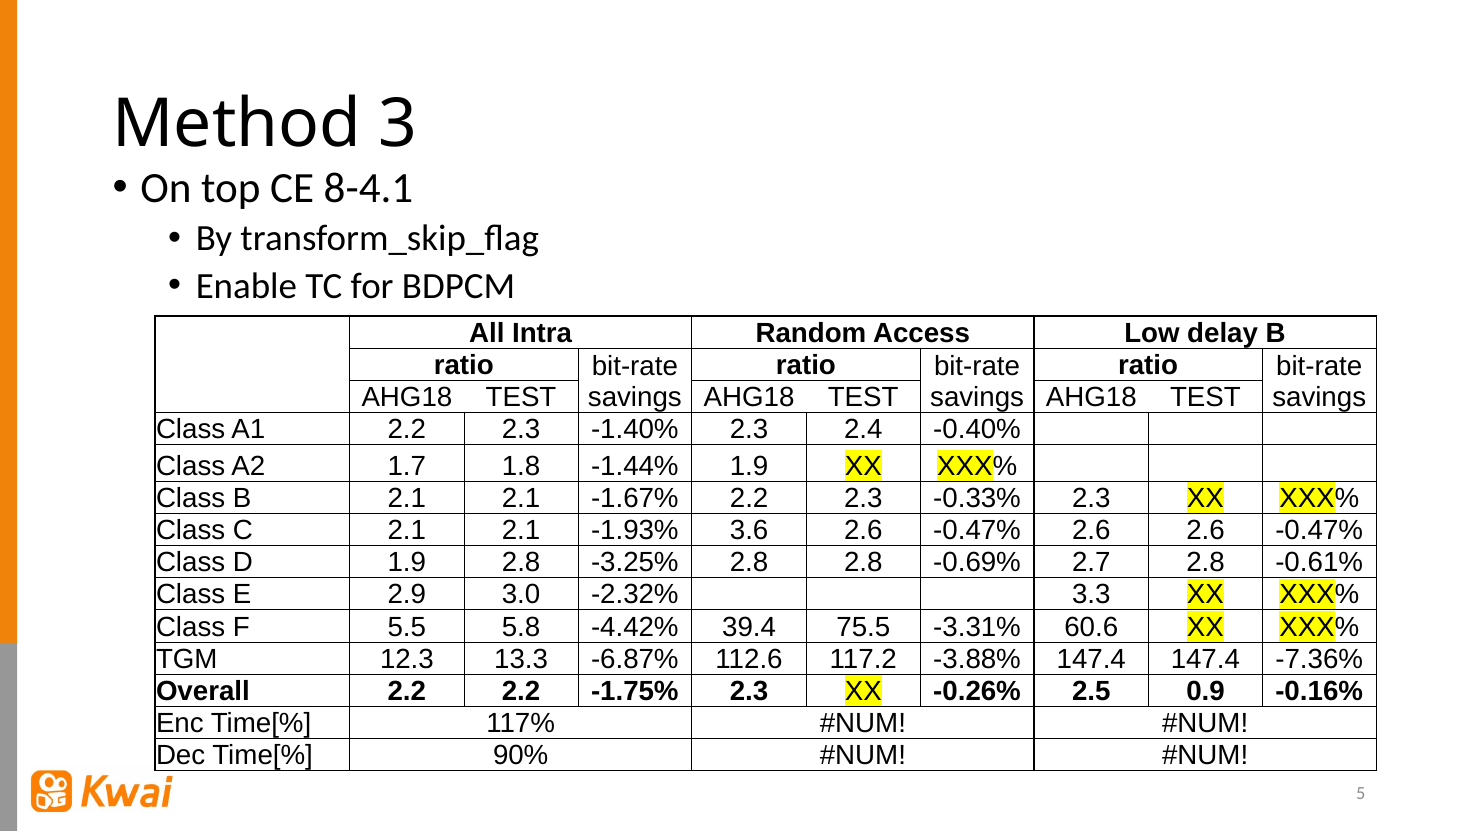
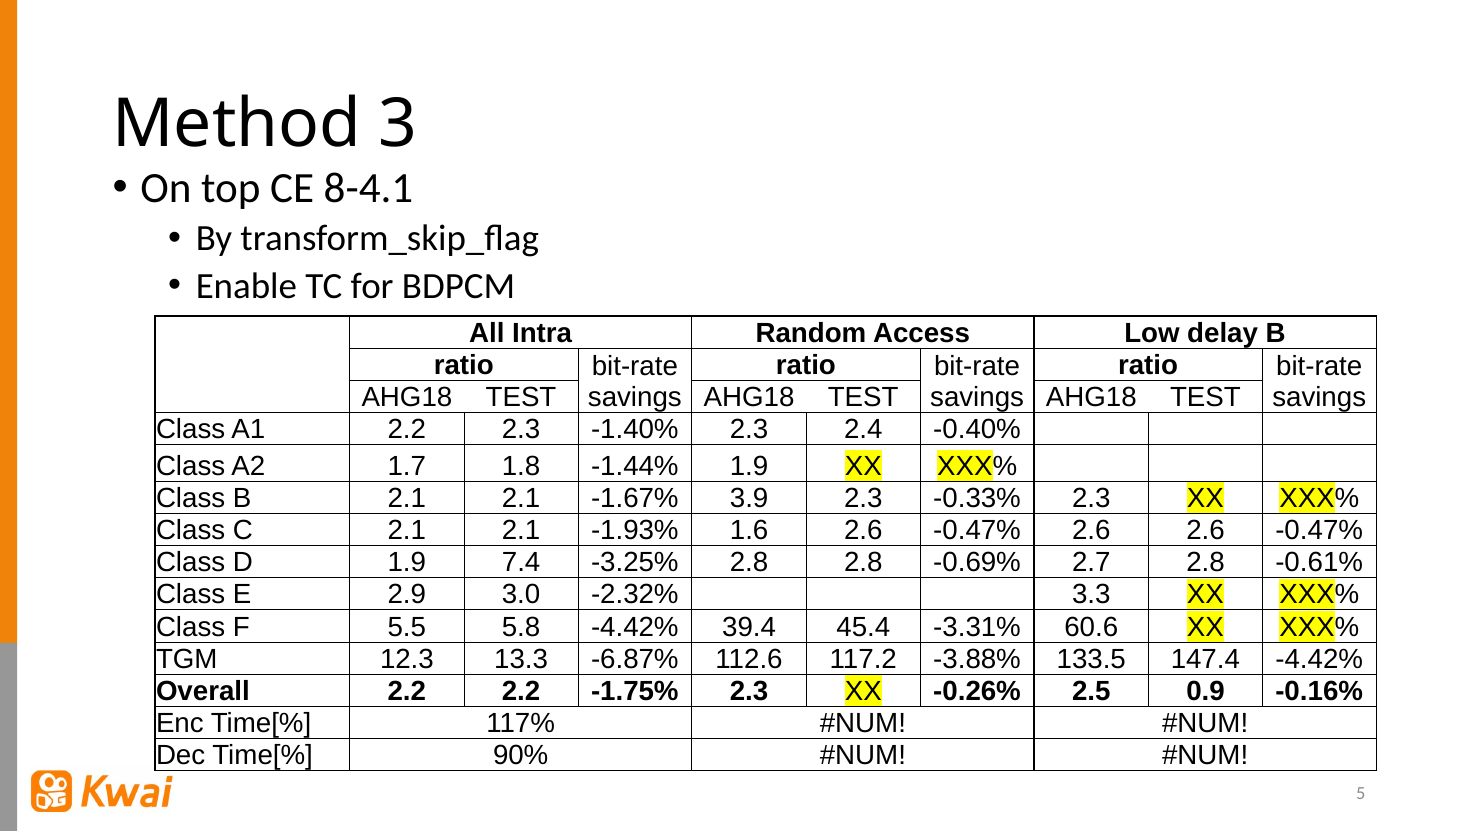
-1.67% 2.2: 2.2 -> 3.9
3.6: 3.6 -> 1.6
1.9 2.8: 2.8 -> 7.4
75.5: 75.5 -> 45.4
-3.88% 147.4: 147.4 -> 133.5
147.4 -7.36%: -7.36% -> -4.42%
